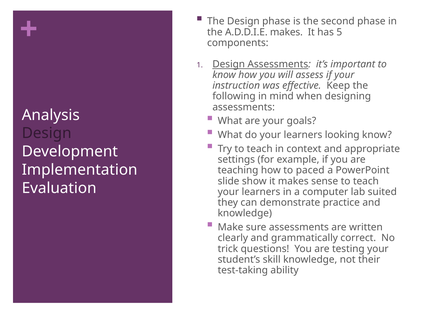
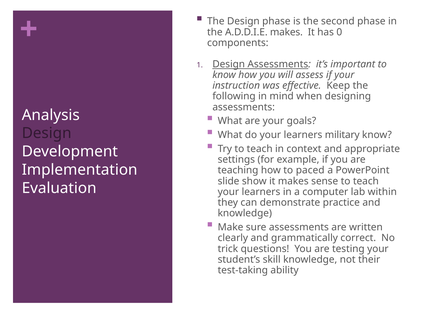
5: 5 -> 0
looking: looking -> military
suited: suited -> within
